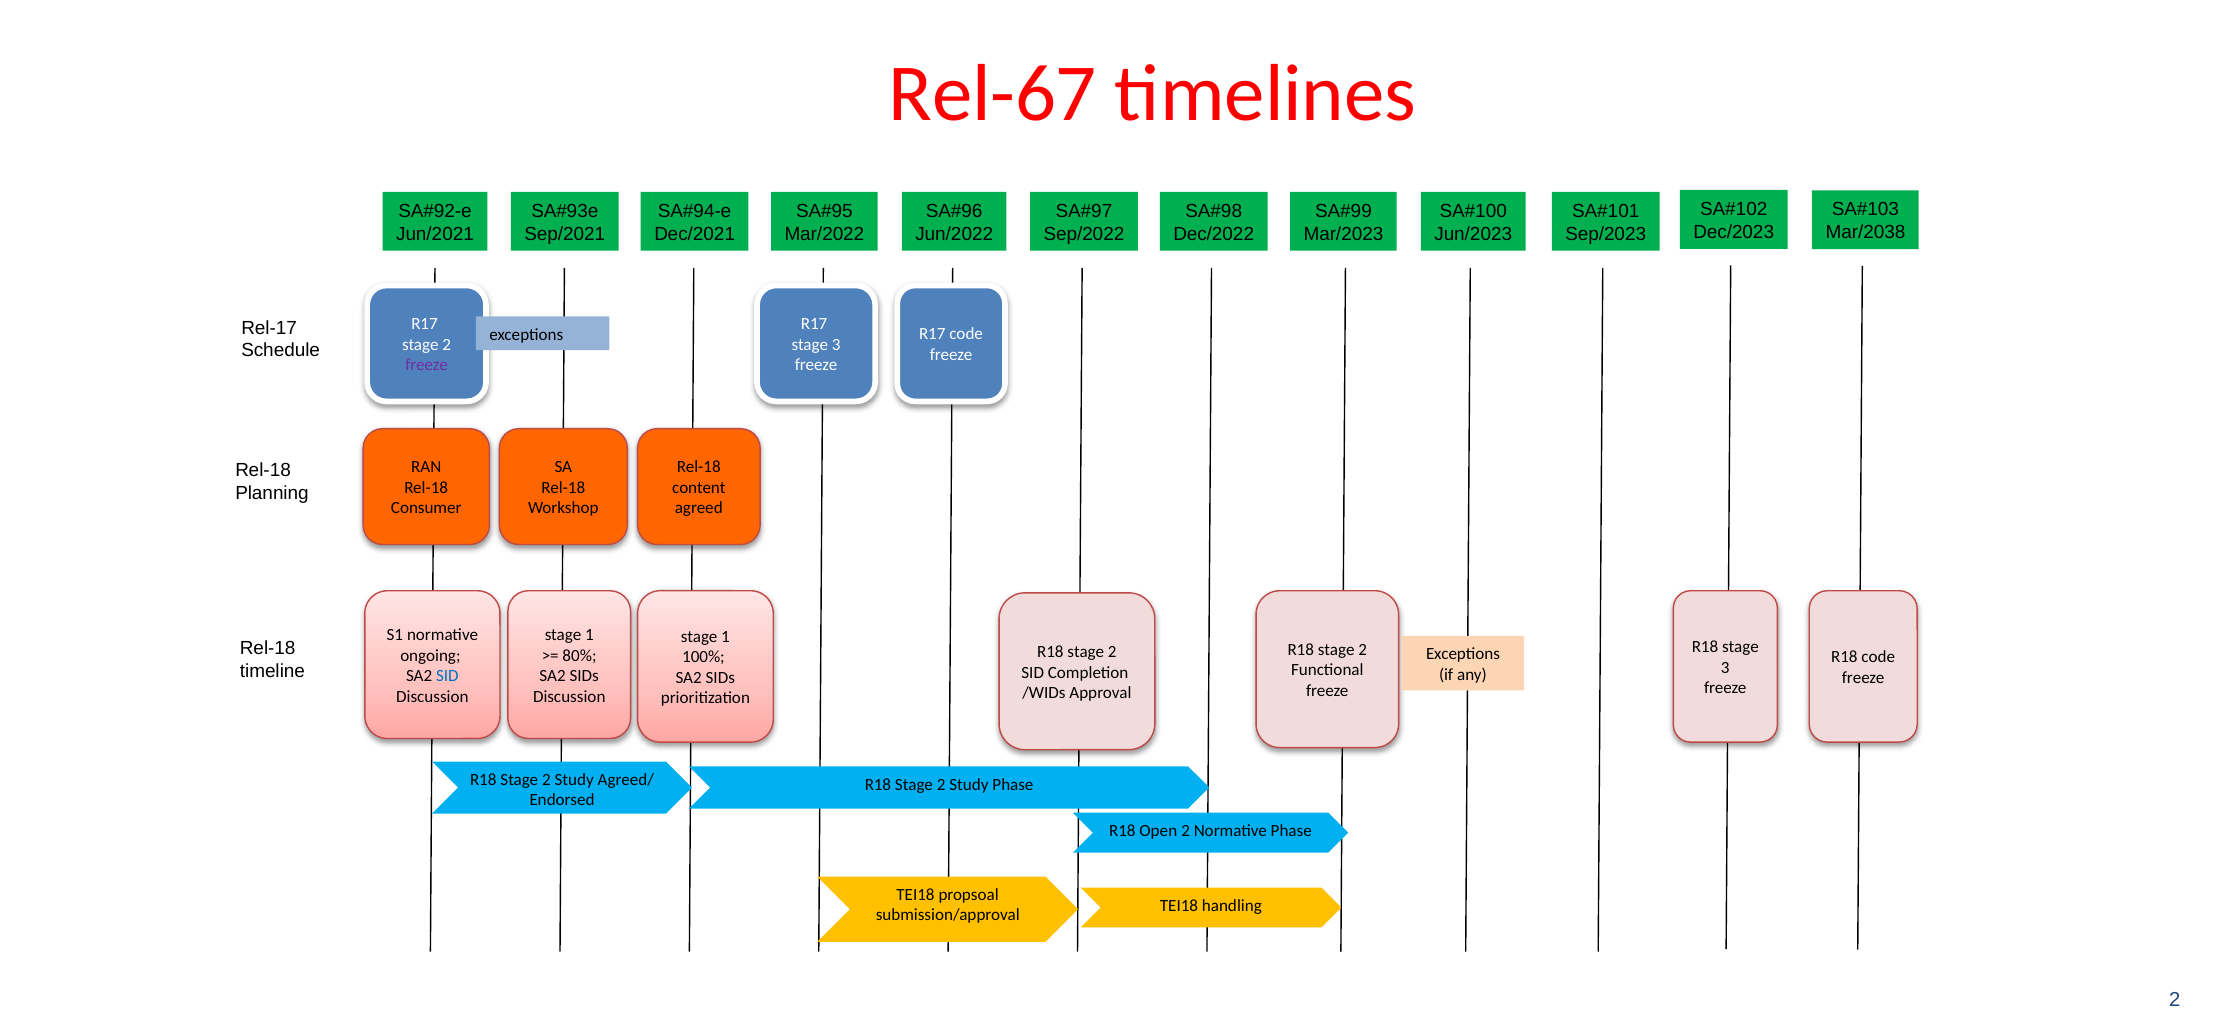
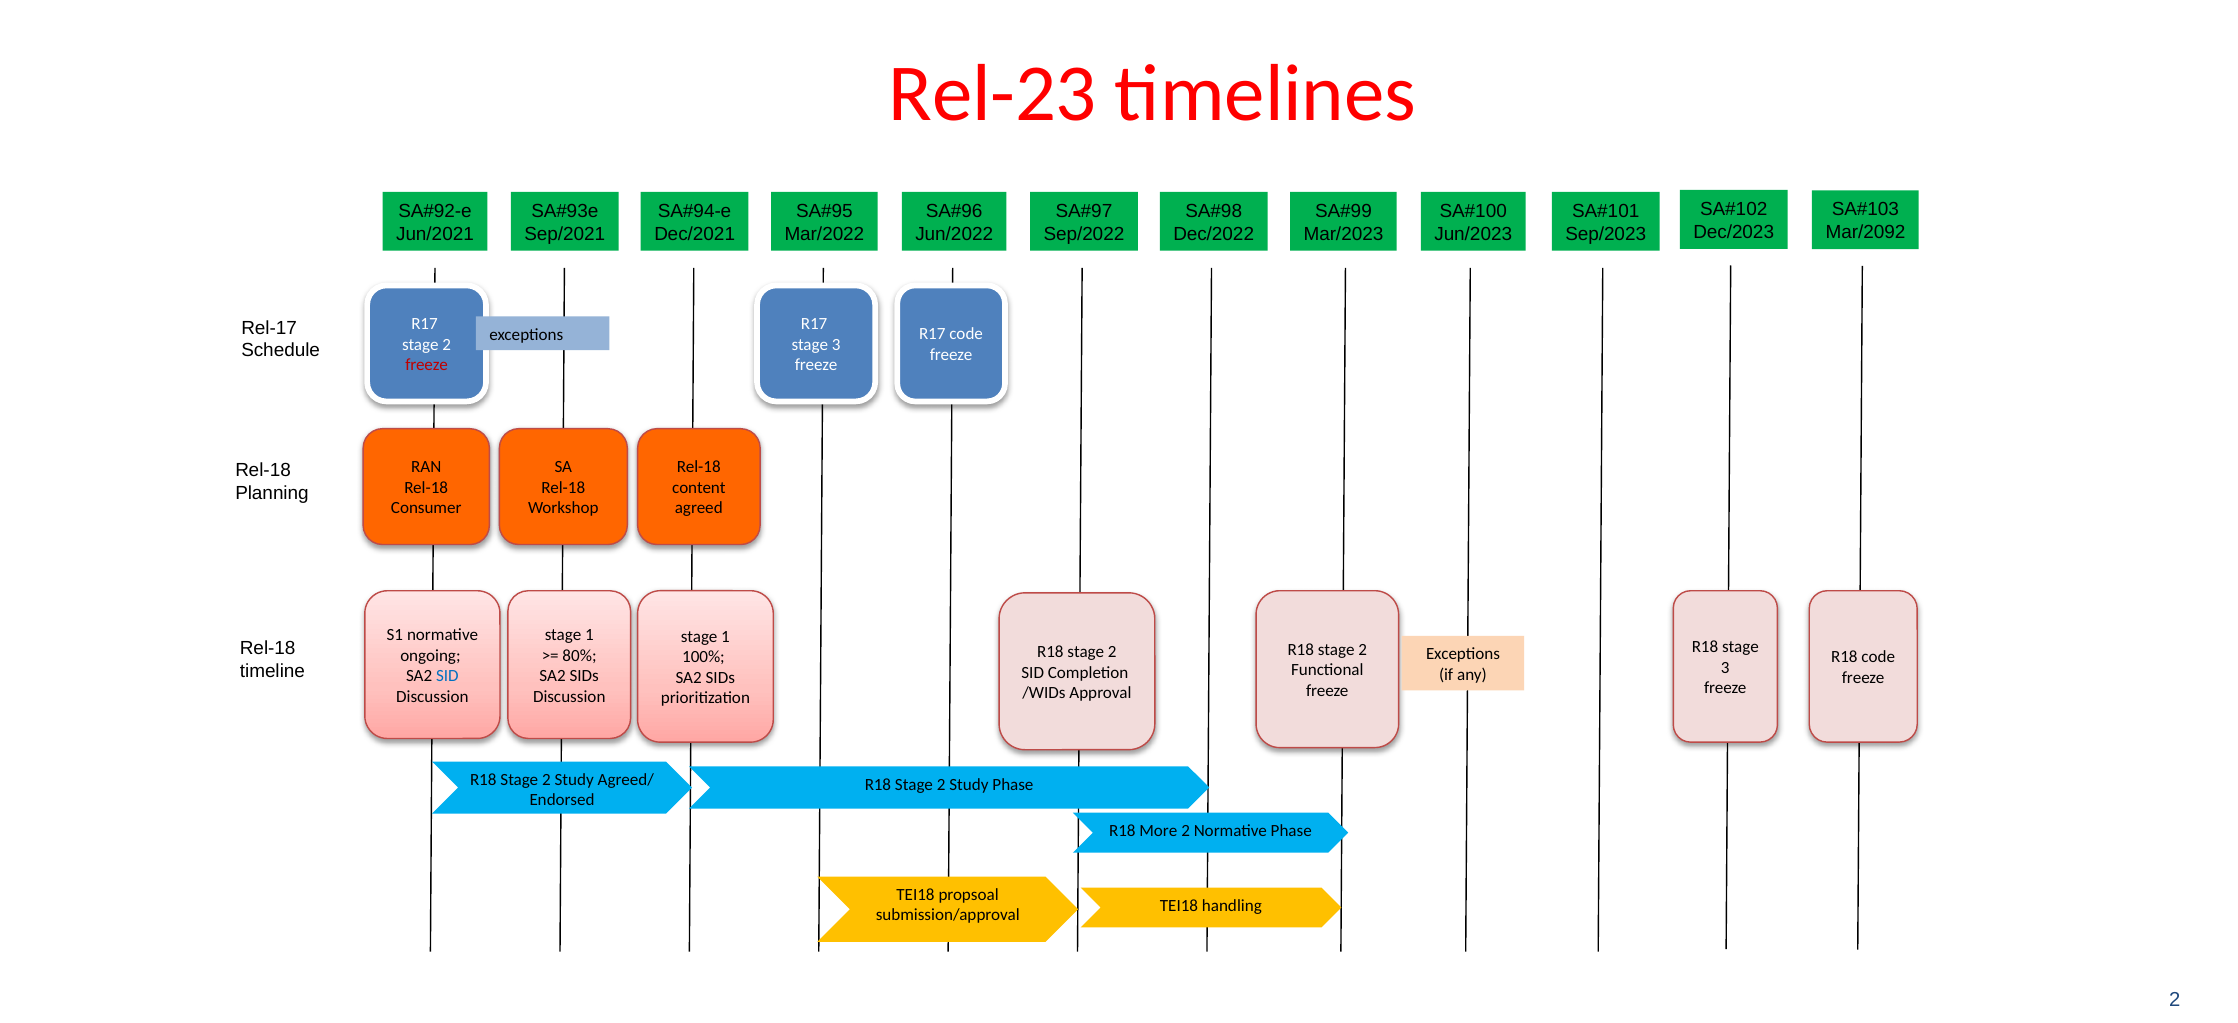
Rel-67: Rel-67 -> Rel-23
Mar/2038: Mar/2038 -> Mar/2092
freeze at (427, 365) colour: purple -> red
Open: Open -> More
